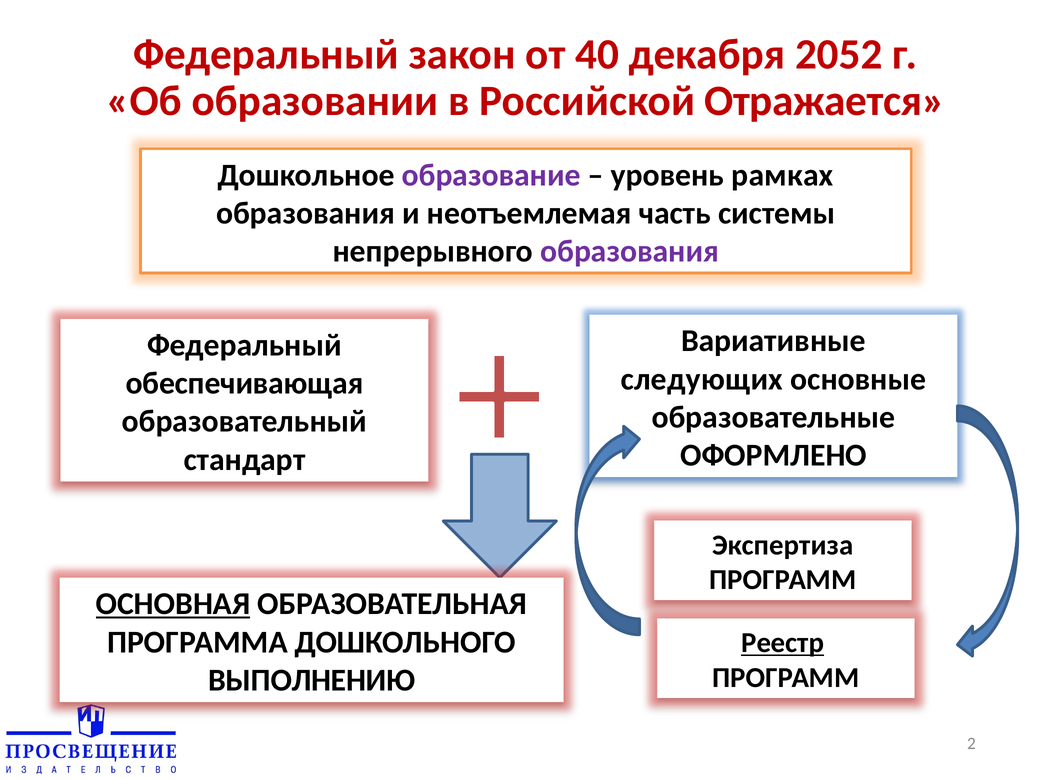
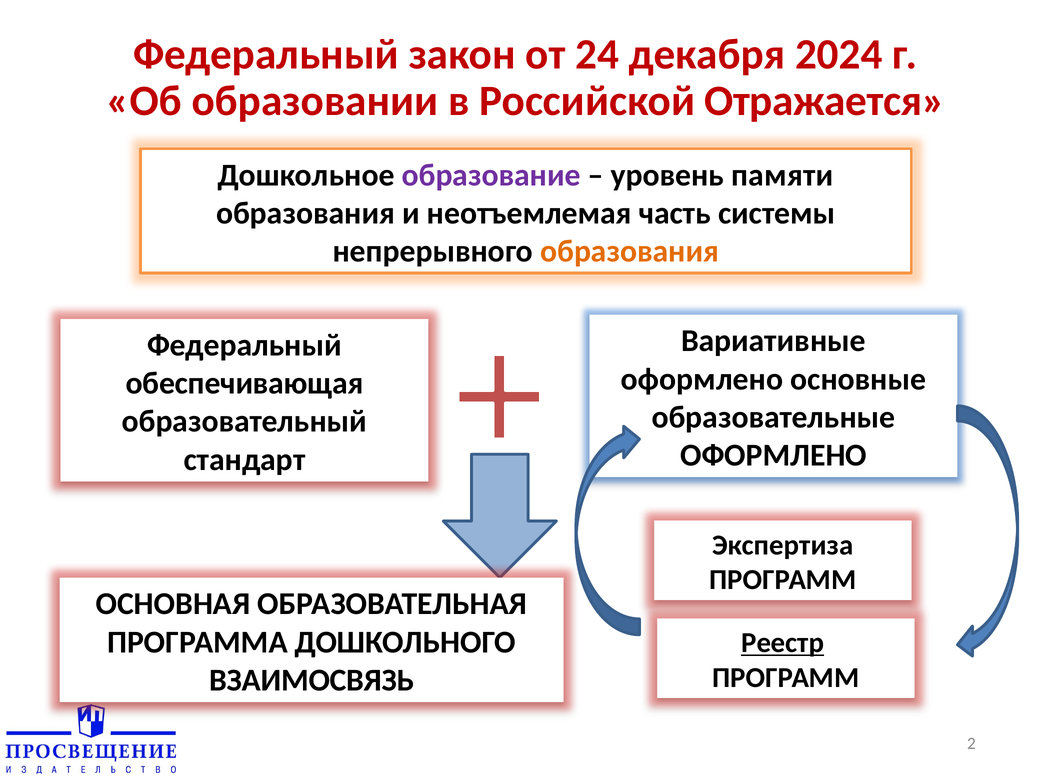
40: 40 -> 24
2052: 2052 -> 2024
рамках: рамках -> памяти
образования at (630, 251) colour: purple -> orange
следующих at (702, 379): следующих -> оформлено
ОСНОВНАЯ underline: present -> none
ВЫПОЛНЕНИЮ: ВЫПОЛНЕНИЮ -> ВЗАИМОСВЯЗЬ
